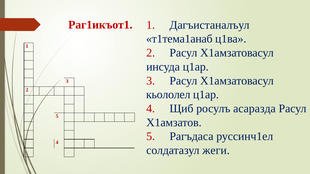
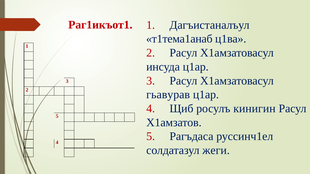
кьололел: кьололел -> гьавурав
асаразда: асаразда -> кинигин
